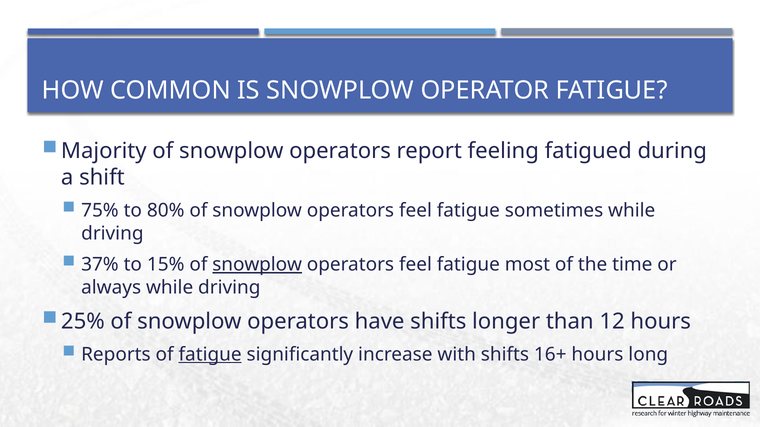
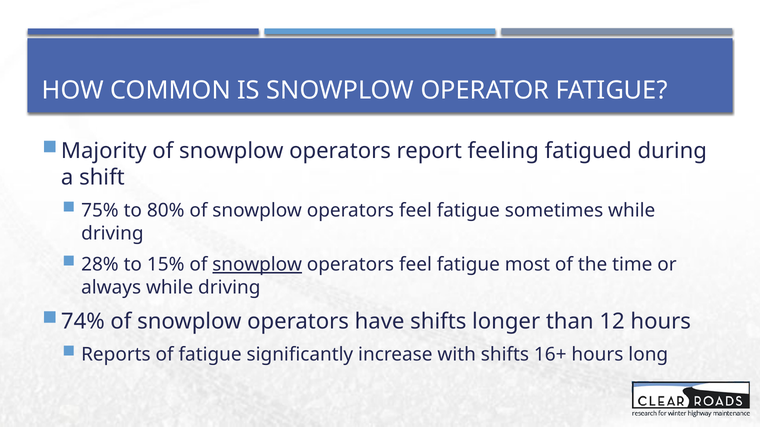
37%: 37% -> 28%
25%: 25% -> 74%
fatigue at (210, 355) underline: present -> none
